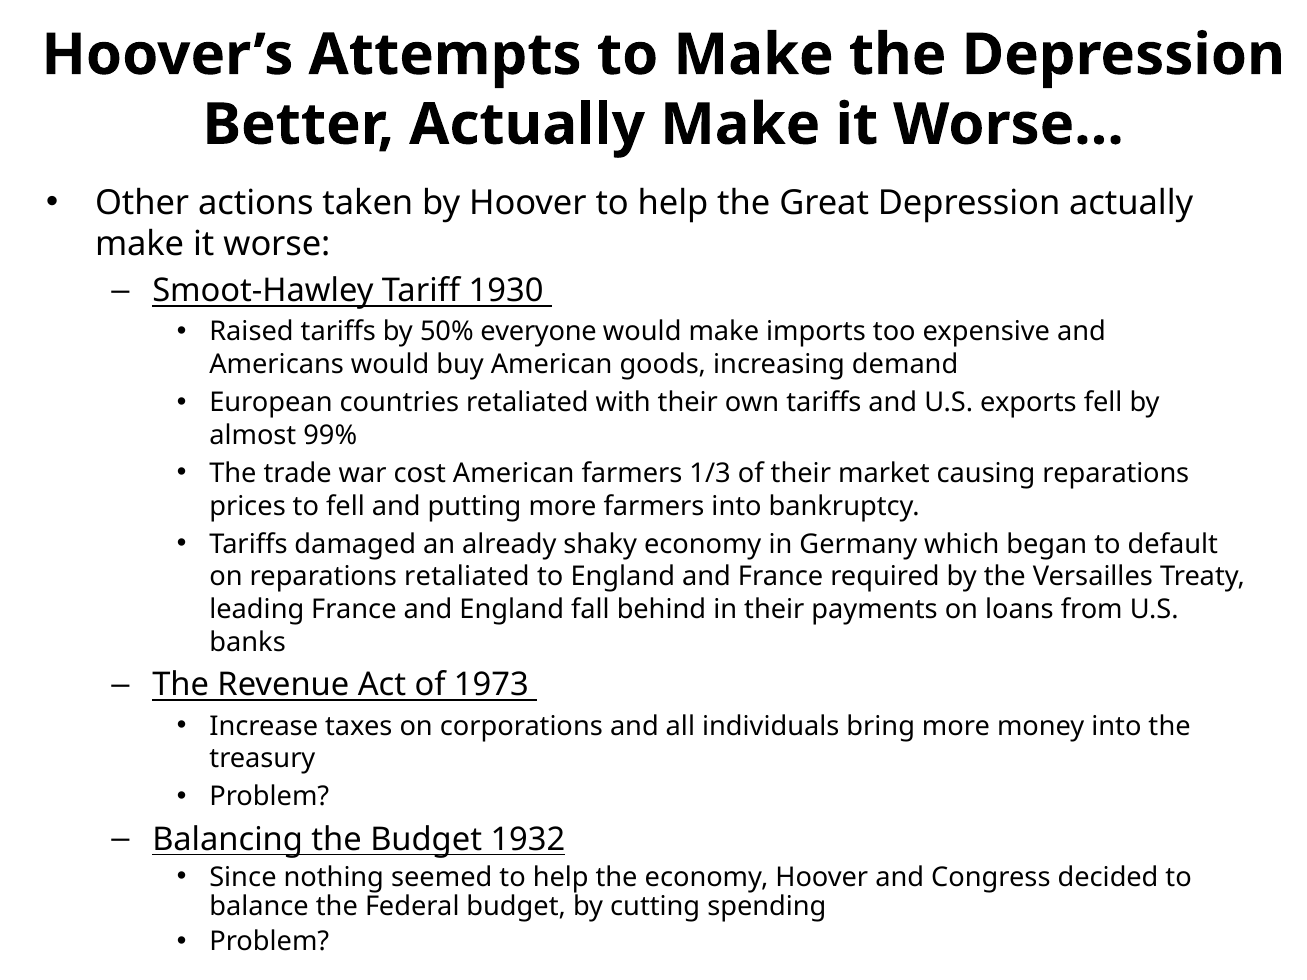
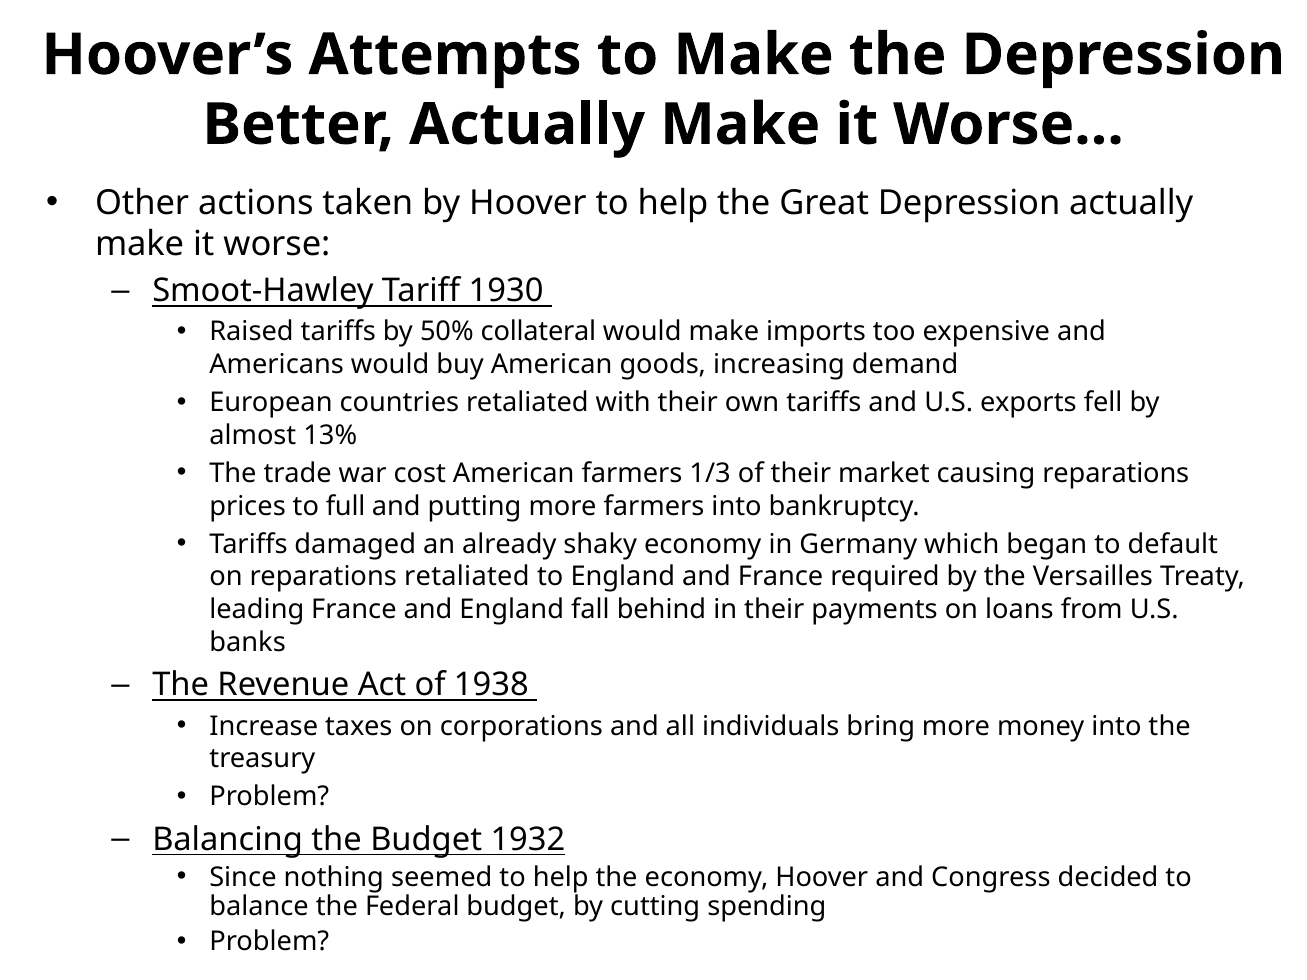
everyone: everyone -> collateral
99%: 99% -> 13%
to fell: fell -> full
1973: 1973 -> 1938
